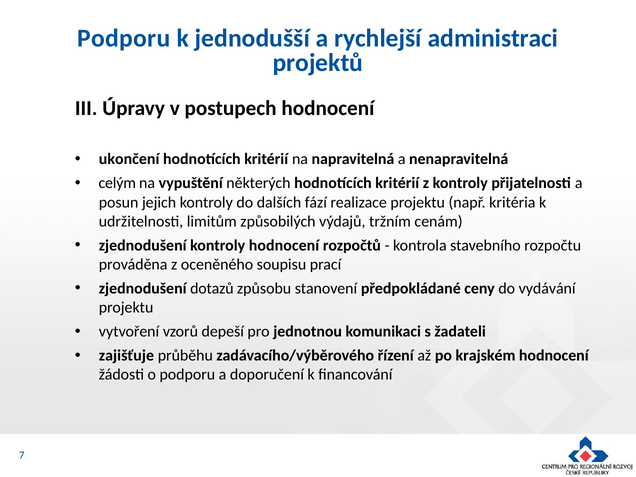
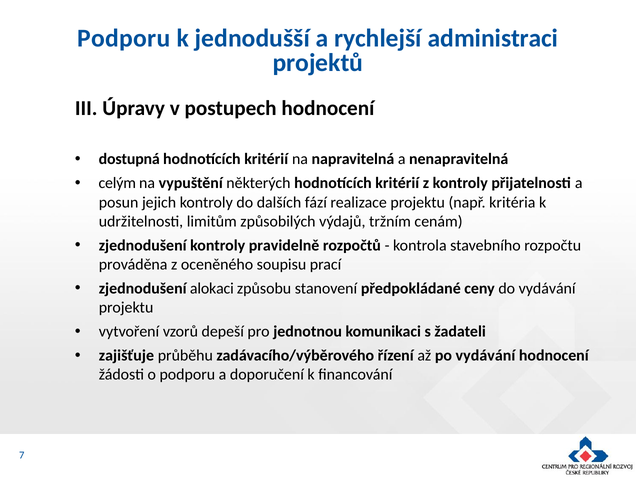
ukončení: ukončení -> dostupná
kontroly hodnocení: hodnocení -> pravidelně
dotazů: dotazů -> alokaci
po krajském: krajském -> vydávání
